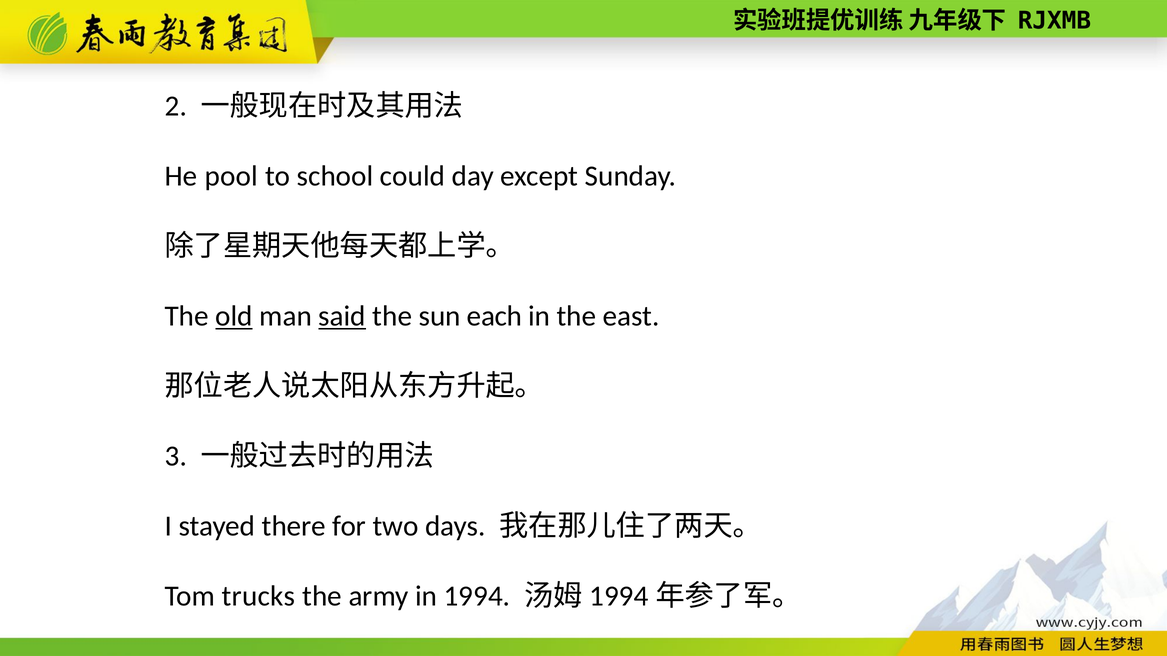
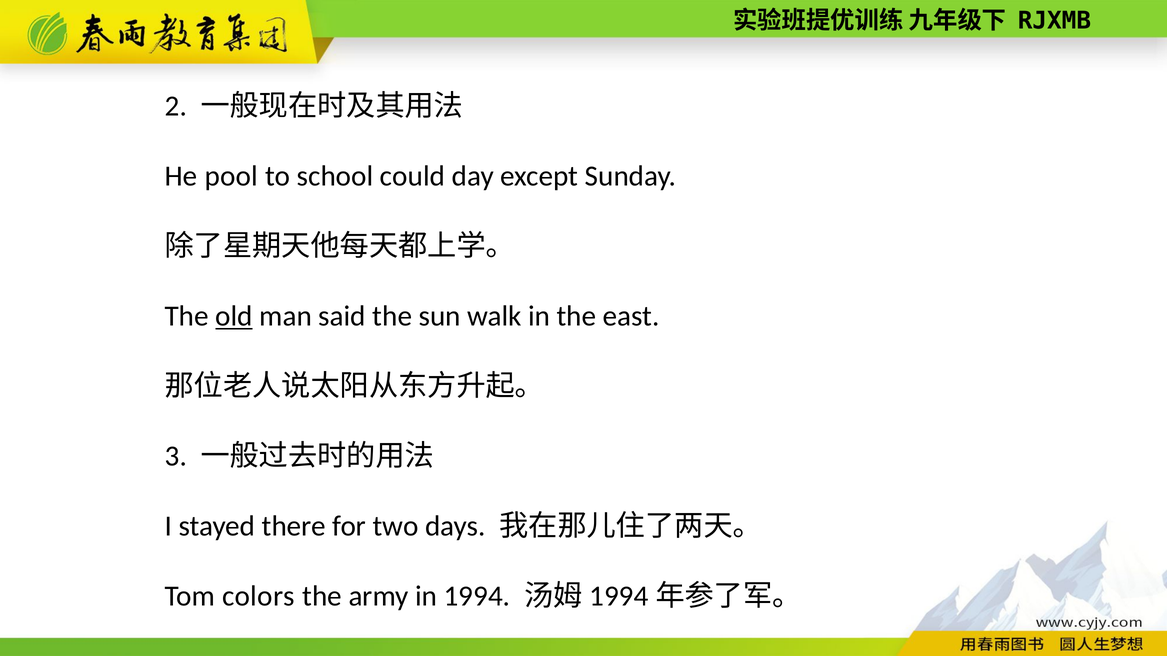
said underline: present -> none
each: each -> walk
trucks: trucks -> colors
